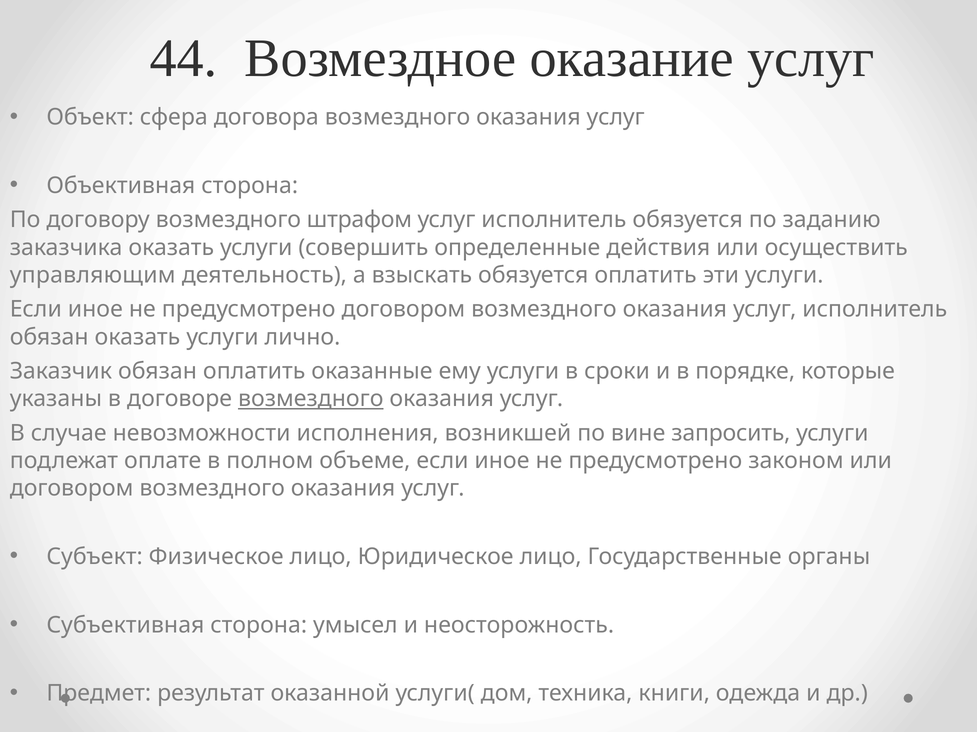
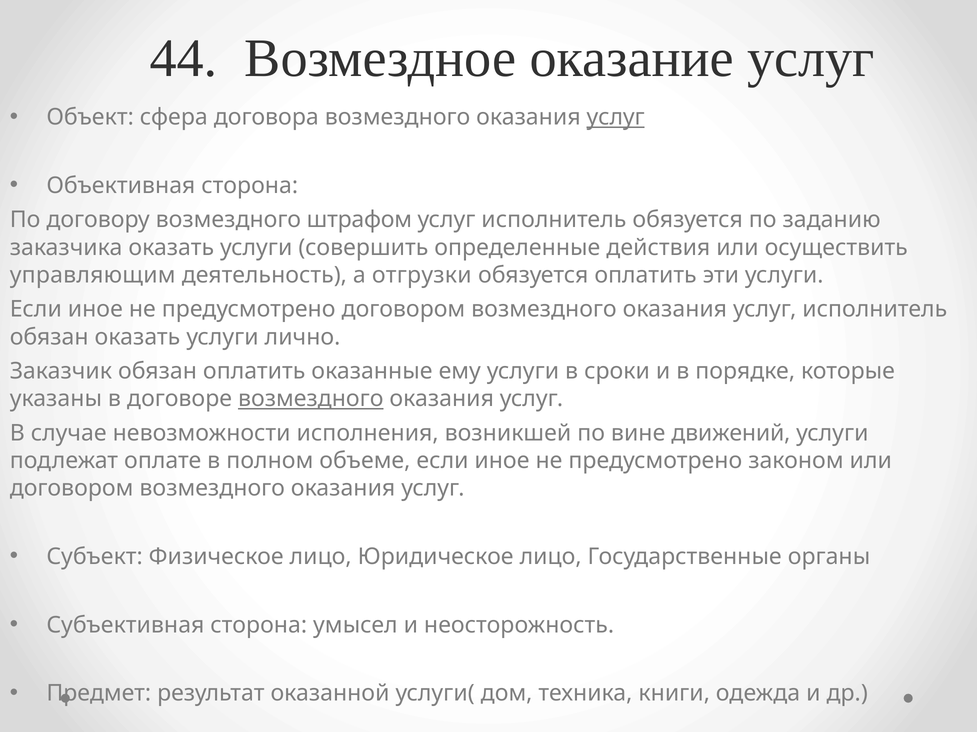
услуг at (616, 117) underline: none -> present
взыскать: взыскать -> отгрузки
запросить: запросить -> движений
